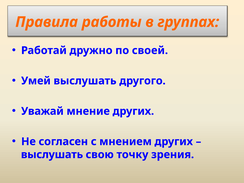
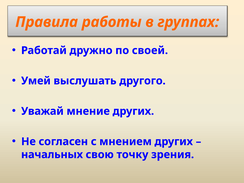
выслушать at (52, 155): выслушать -> начальных
